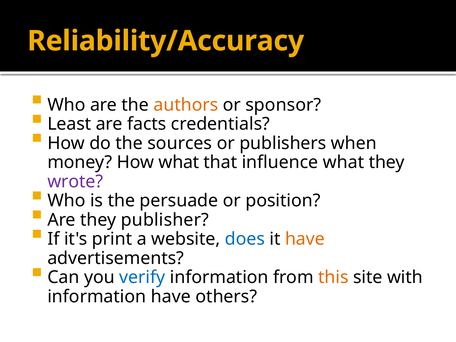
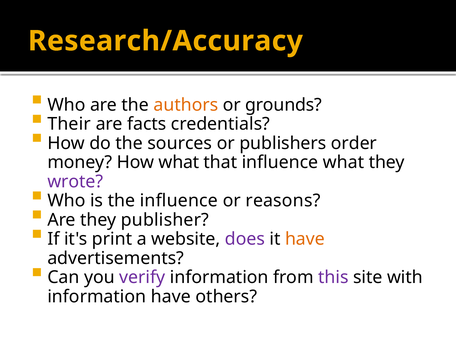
Reliability/Accuracy: Reliability/Accuracy -> Research/Accuracy
sponsor: sponsor -> grounds
Least: Least -> Their
when: when -> order
the persuade: persuade -> influence
position: position -> reasons
does colour: blue -> purple
verify colour: blue -> purple
this colour: orange -> purple
